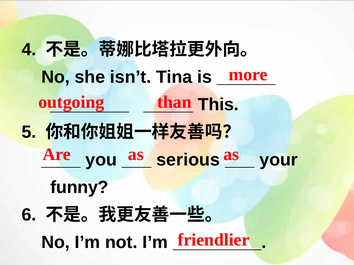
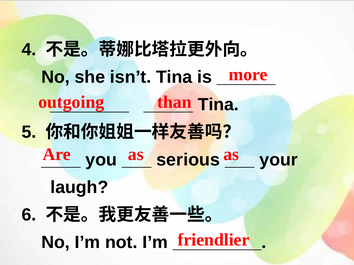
This at (218, 105): This -> Tina
funny: funny -> laugh
